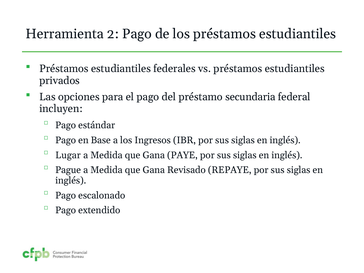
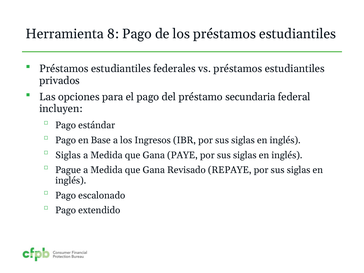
2: 2 -> 8
Lugar at (68, 155): Lugar -> Siglas
